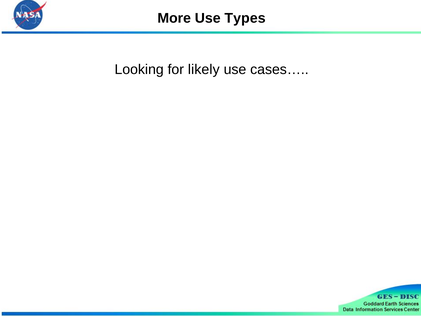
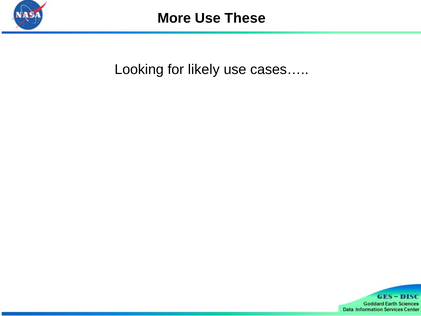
Types: Types -> These
